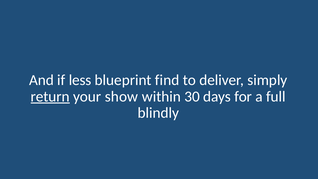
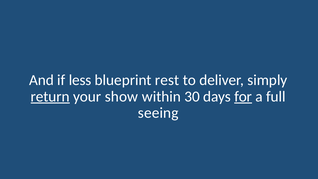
find: find -> rest
for underline: none -> present
blindly: blindly -> seeing
